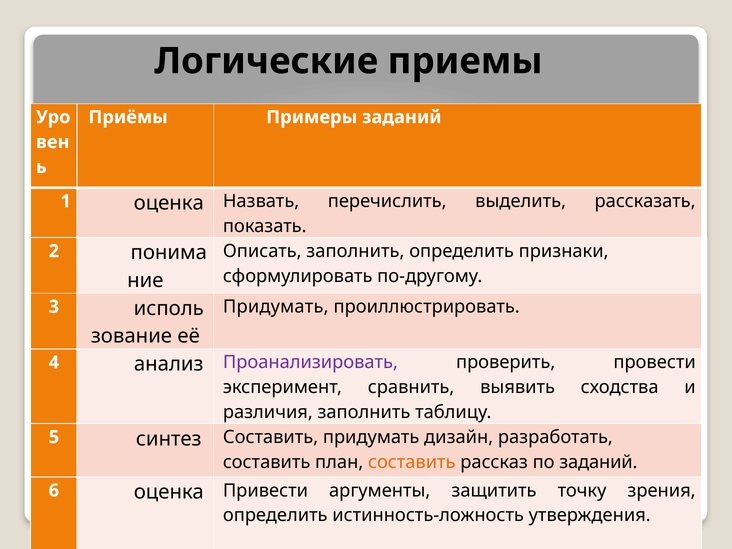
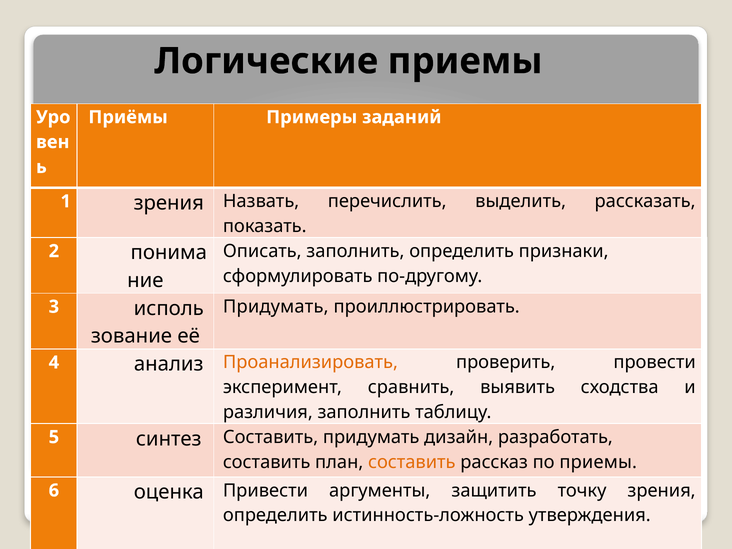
1 оценка: оценка -> зрения
Проанализировать colour: purple -> orange
по заданий: заданий -> приемы
